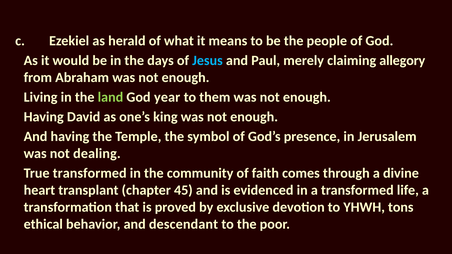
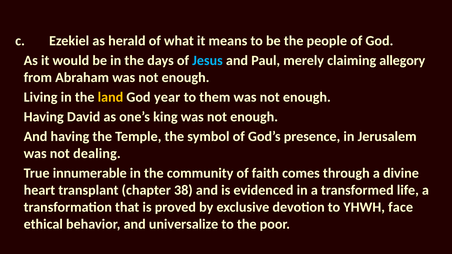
land colour: light green -> yellow
True transformed: transformed -> innumerable
45: 45 -> 38
tons: tons -> face
descendant: descendant -> universalize
